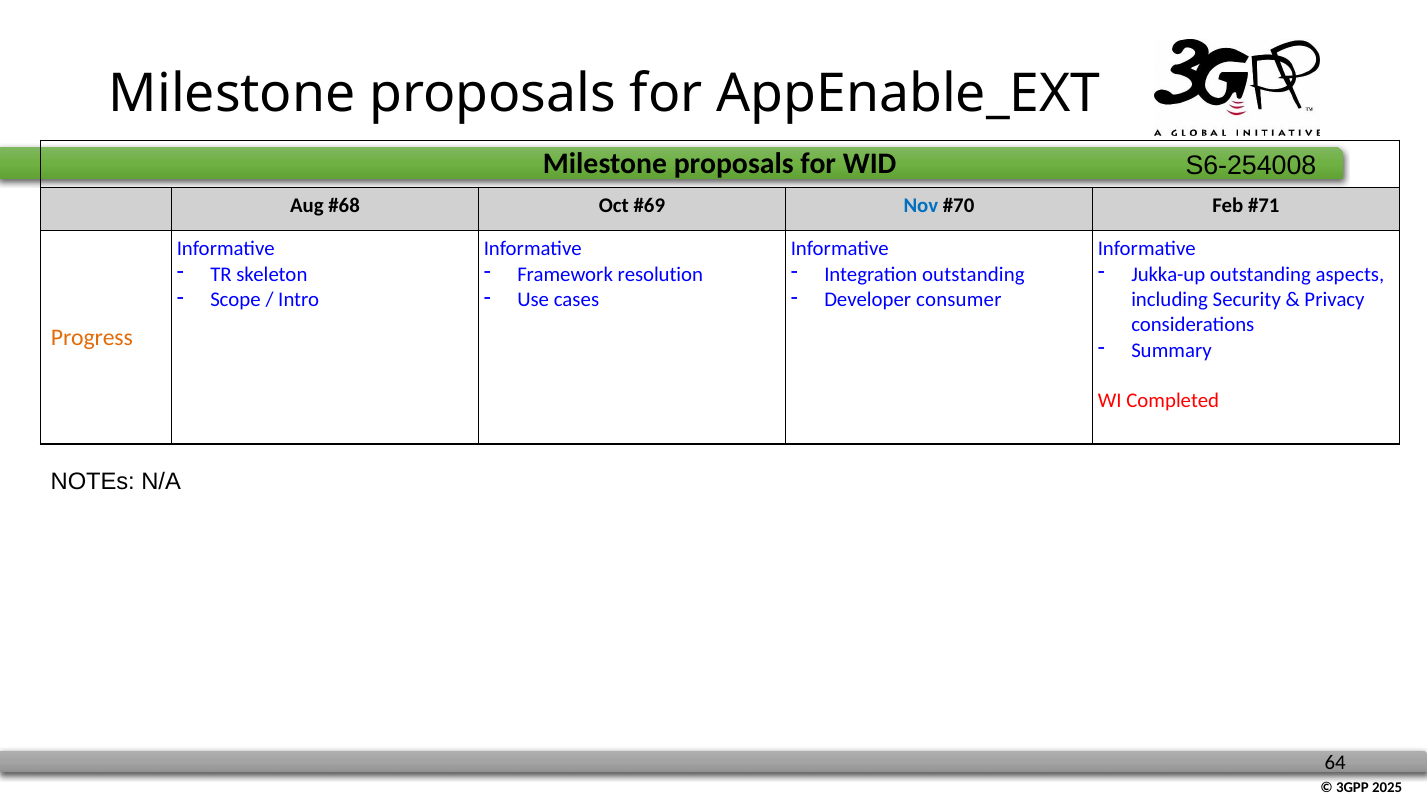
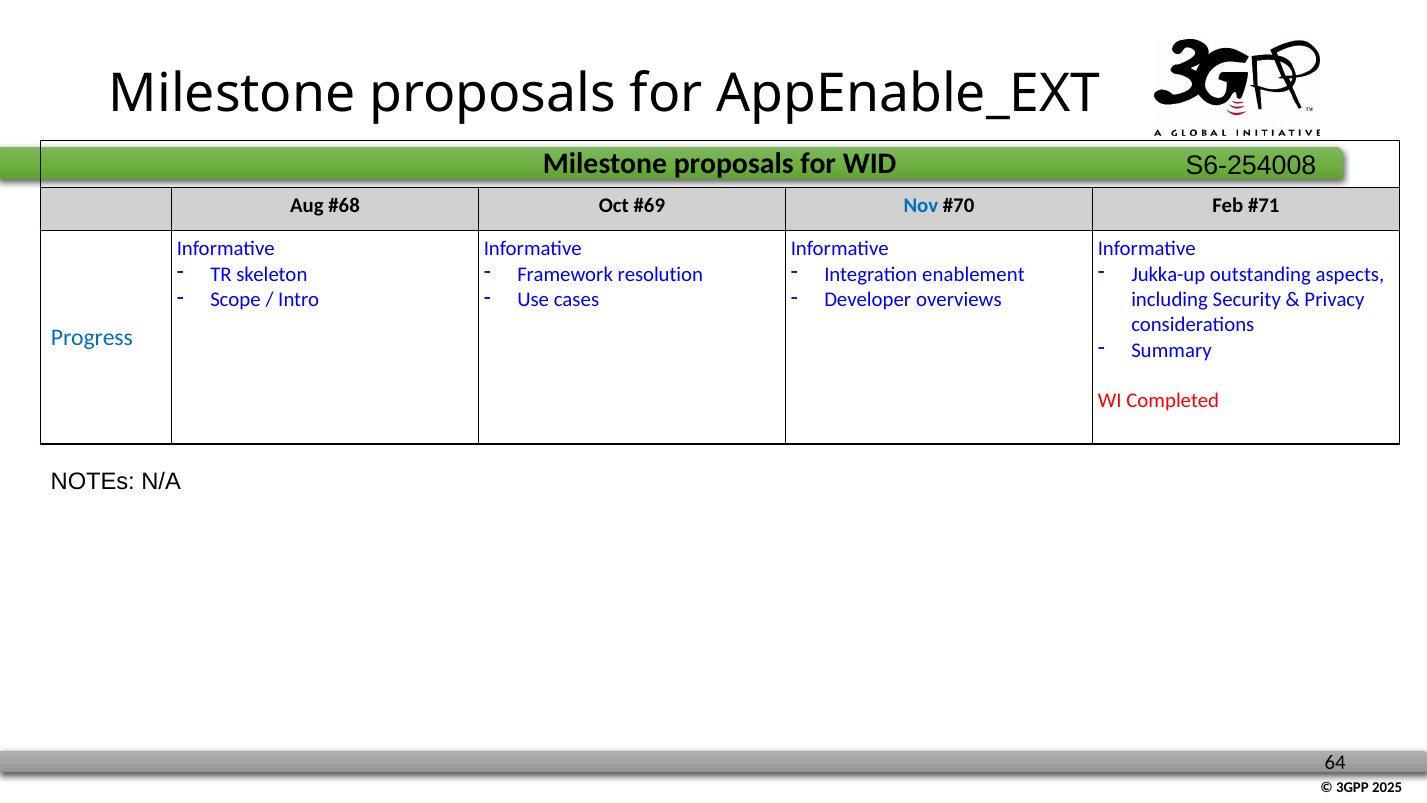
Integration outstanding: outstanding -> enablement
consumer: consumer -> overviews
Progress colour: orange -> blue
